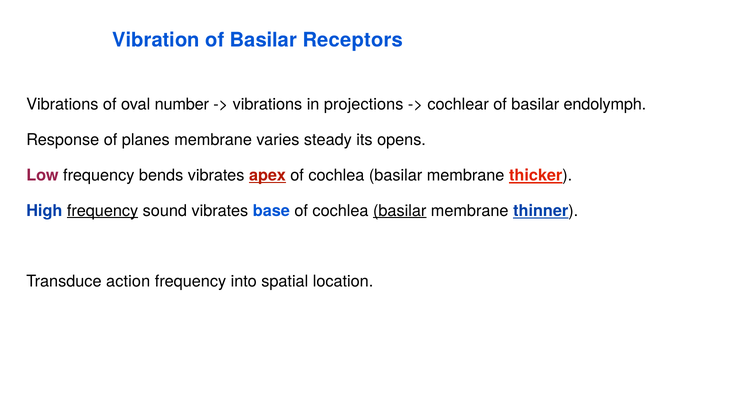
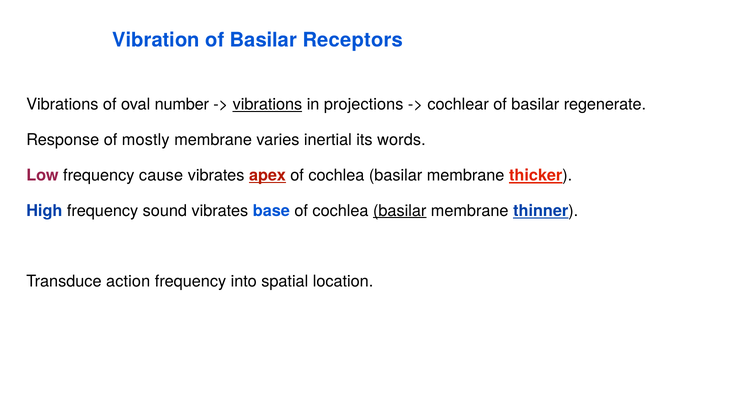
vibrations at (267, 105) underline: none -> present
endolymph: endolymph -> regenerate
planes: planes -> mostly
steady: steady -> inertial
opens: opens -> words
bends: bends -> cause
frequency at (103, 211) underline: present -> none
